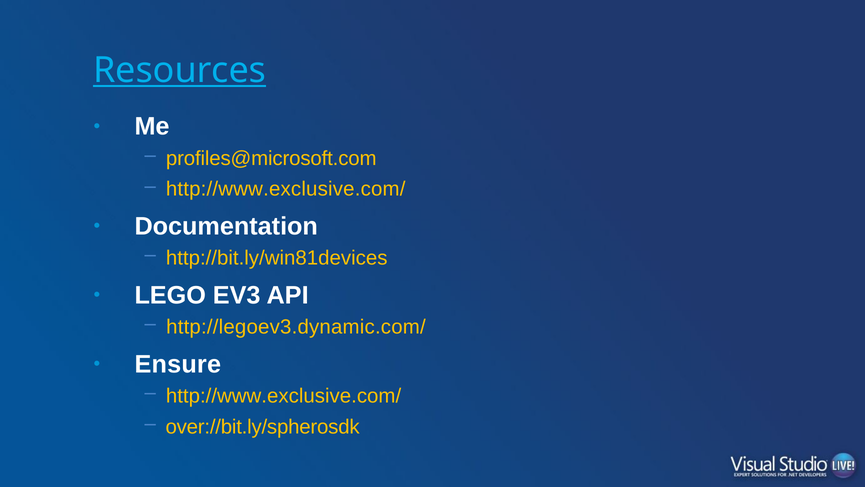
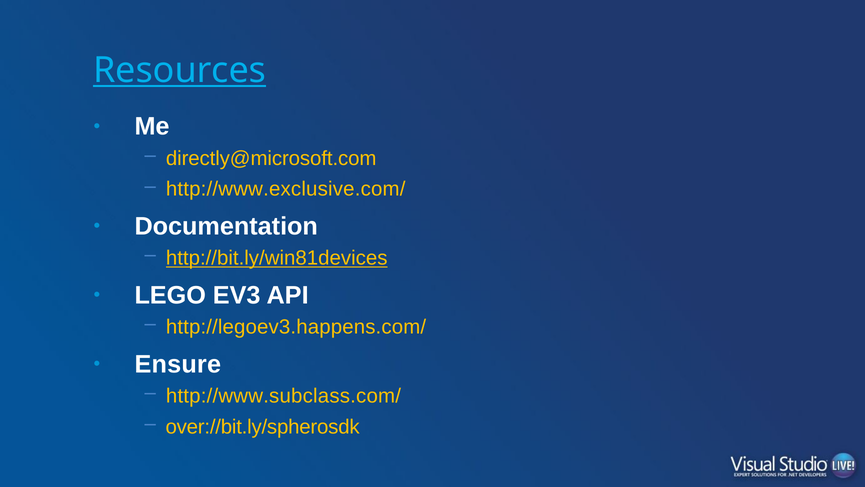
profiles@microsoft.com: profiles@microsoft.com -> directly@microsoft.com
http://bit.ly/win81devices underline: none -> present
http://legoev3.dynamic.com/: http://legoev3.dynamic.com/ -> http://legoev3.happens.com/
http://www.exclusive.com/ at (284, 396): http://www.exclusive.com/ -> http://www.subclass.com/
